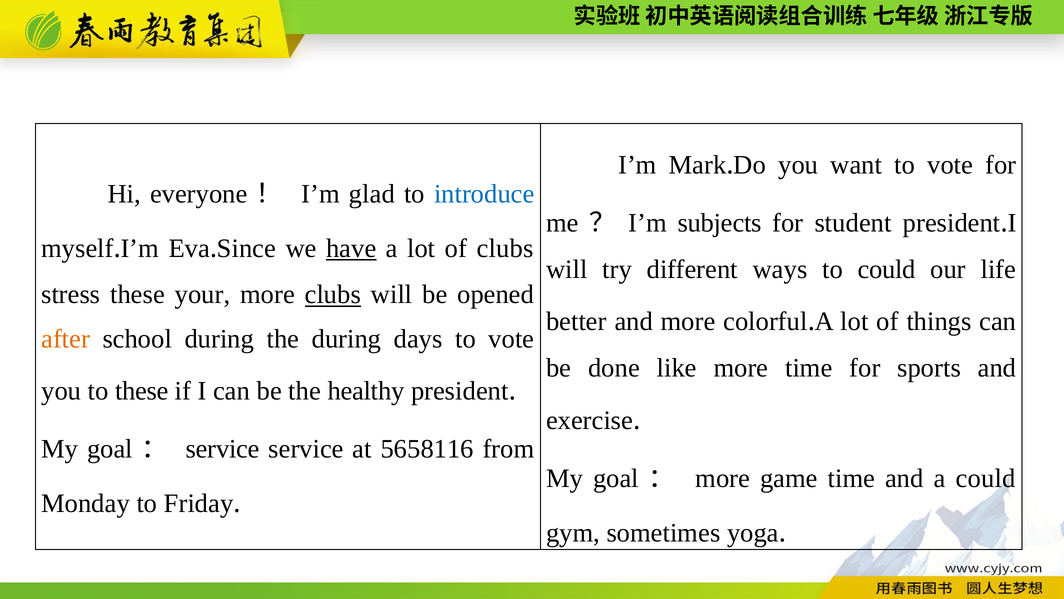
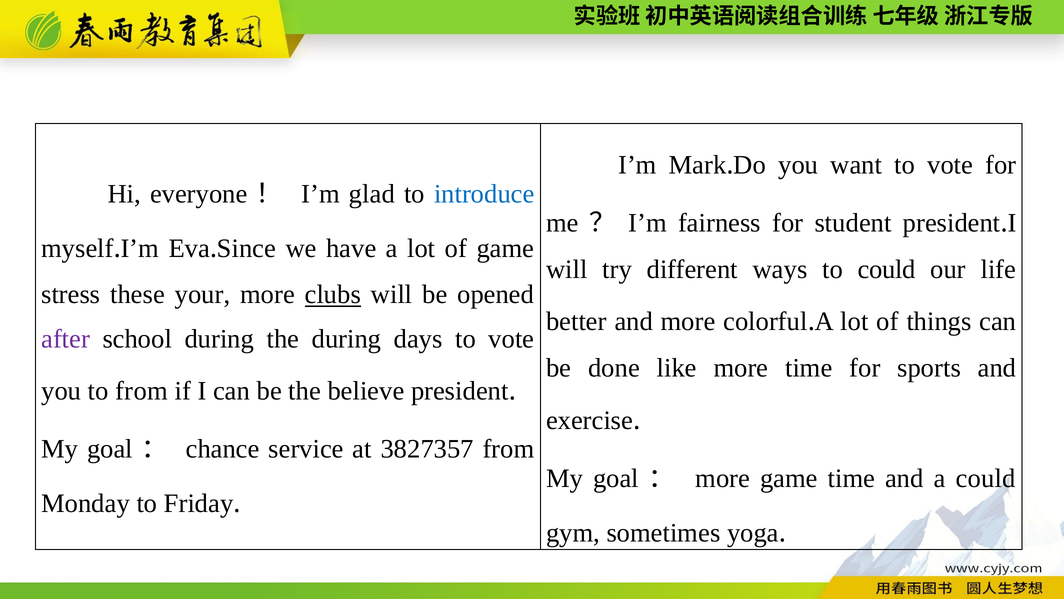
subjects: subjects -> fairness
have underline: present -> none
of clubs: clubs -> game
after colour: orange -> purple
to these: these -> from
healthy: healthy -> believe
service at (223, 449): service -> chance
5658116: 5658116 -> 3827357
